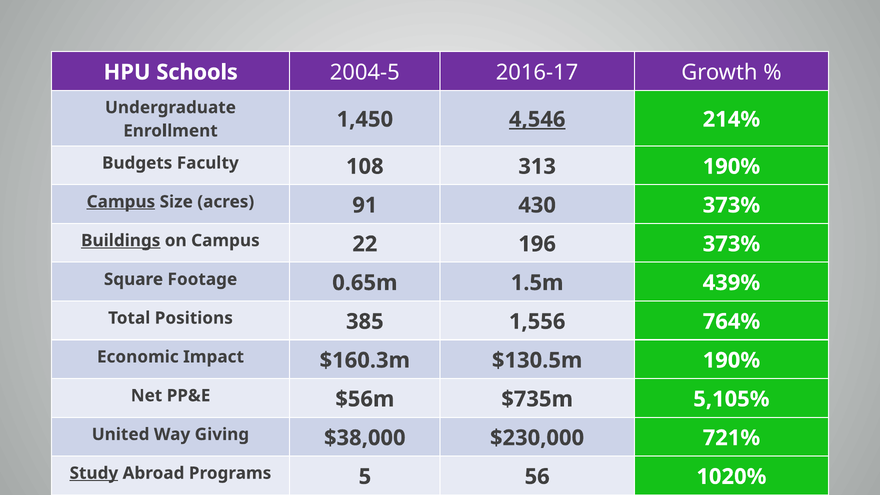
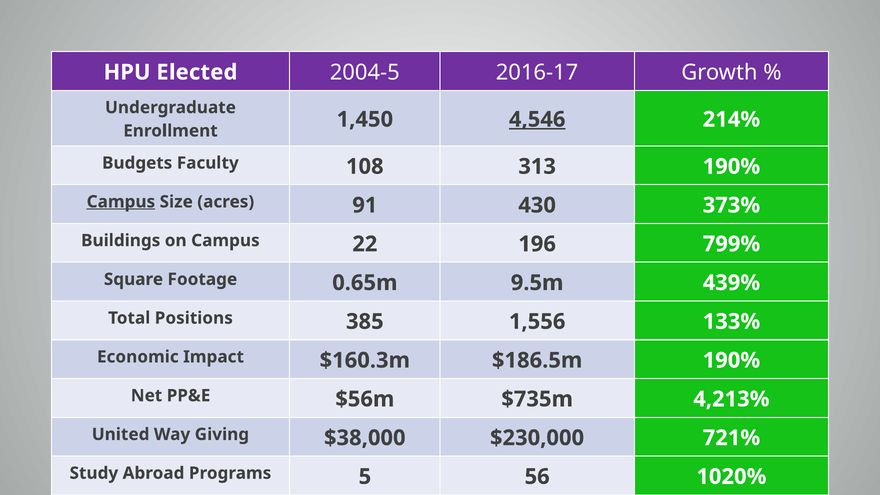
Schools: Schools -> Elected
Buildings underline: present -> none
196 373%: 373% -> 799%
1.5m: 1.5m -> 9.5m
764%: 764% -> 133%
$130.5m: $130.5m -> $186.5m
5,105%: 5,105% -> 4,213%
Study underline: present -> none
